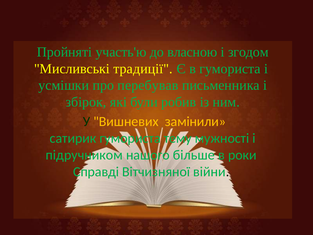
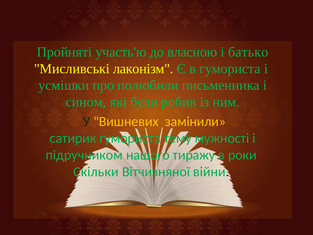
згодом: згодом -> батько
традиції: традиції -> лаконiзм
перебував: перебував -> полюбили
збірок: збірок -> сином
більше: більше -> тиражу
Справді: Справді -> Скільки
